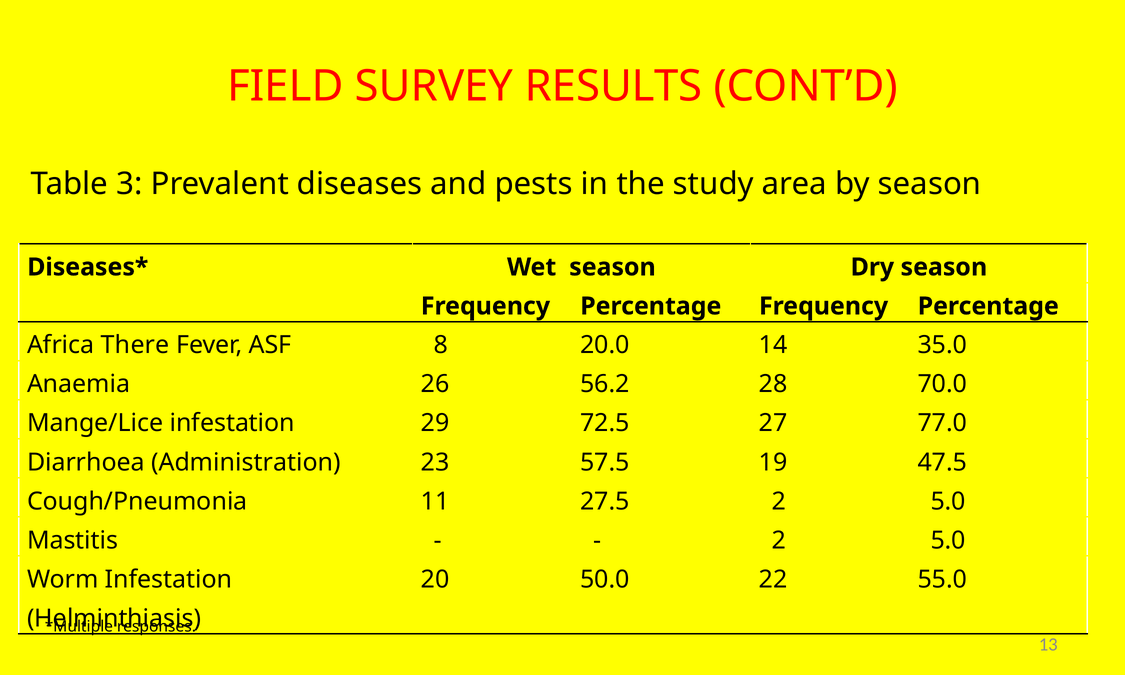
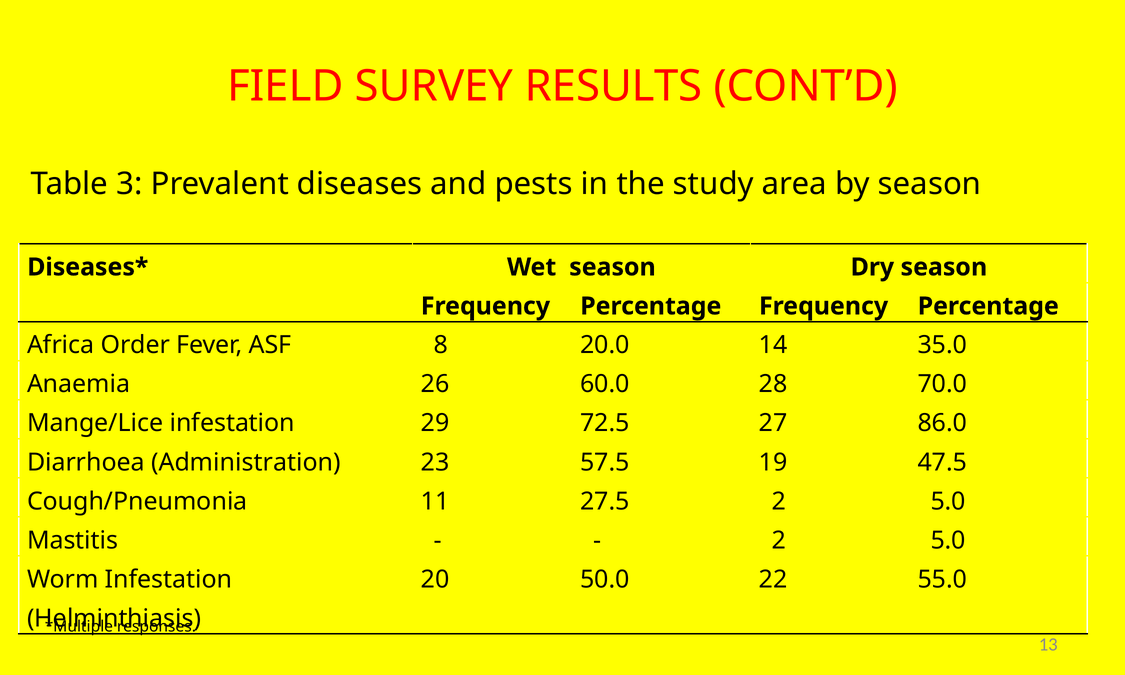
There: There -> Order
56.2: 56.2 -> 60.0
77.0: 77.0 -> 86.0
